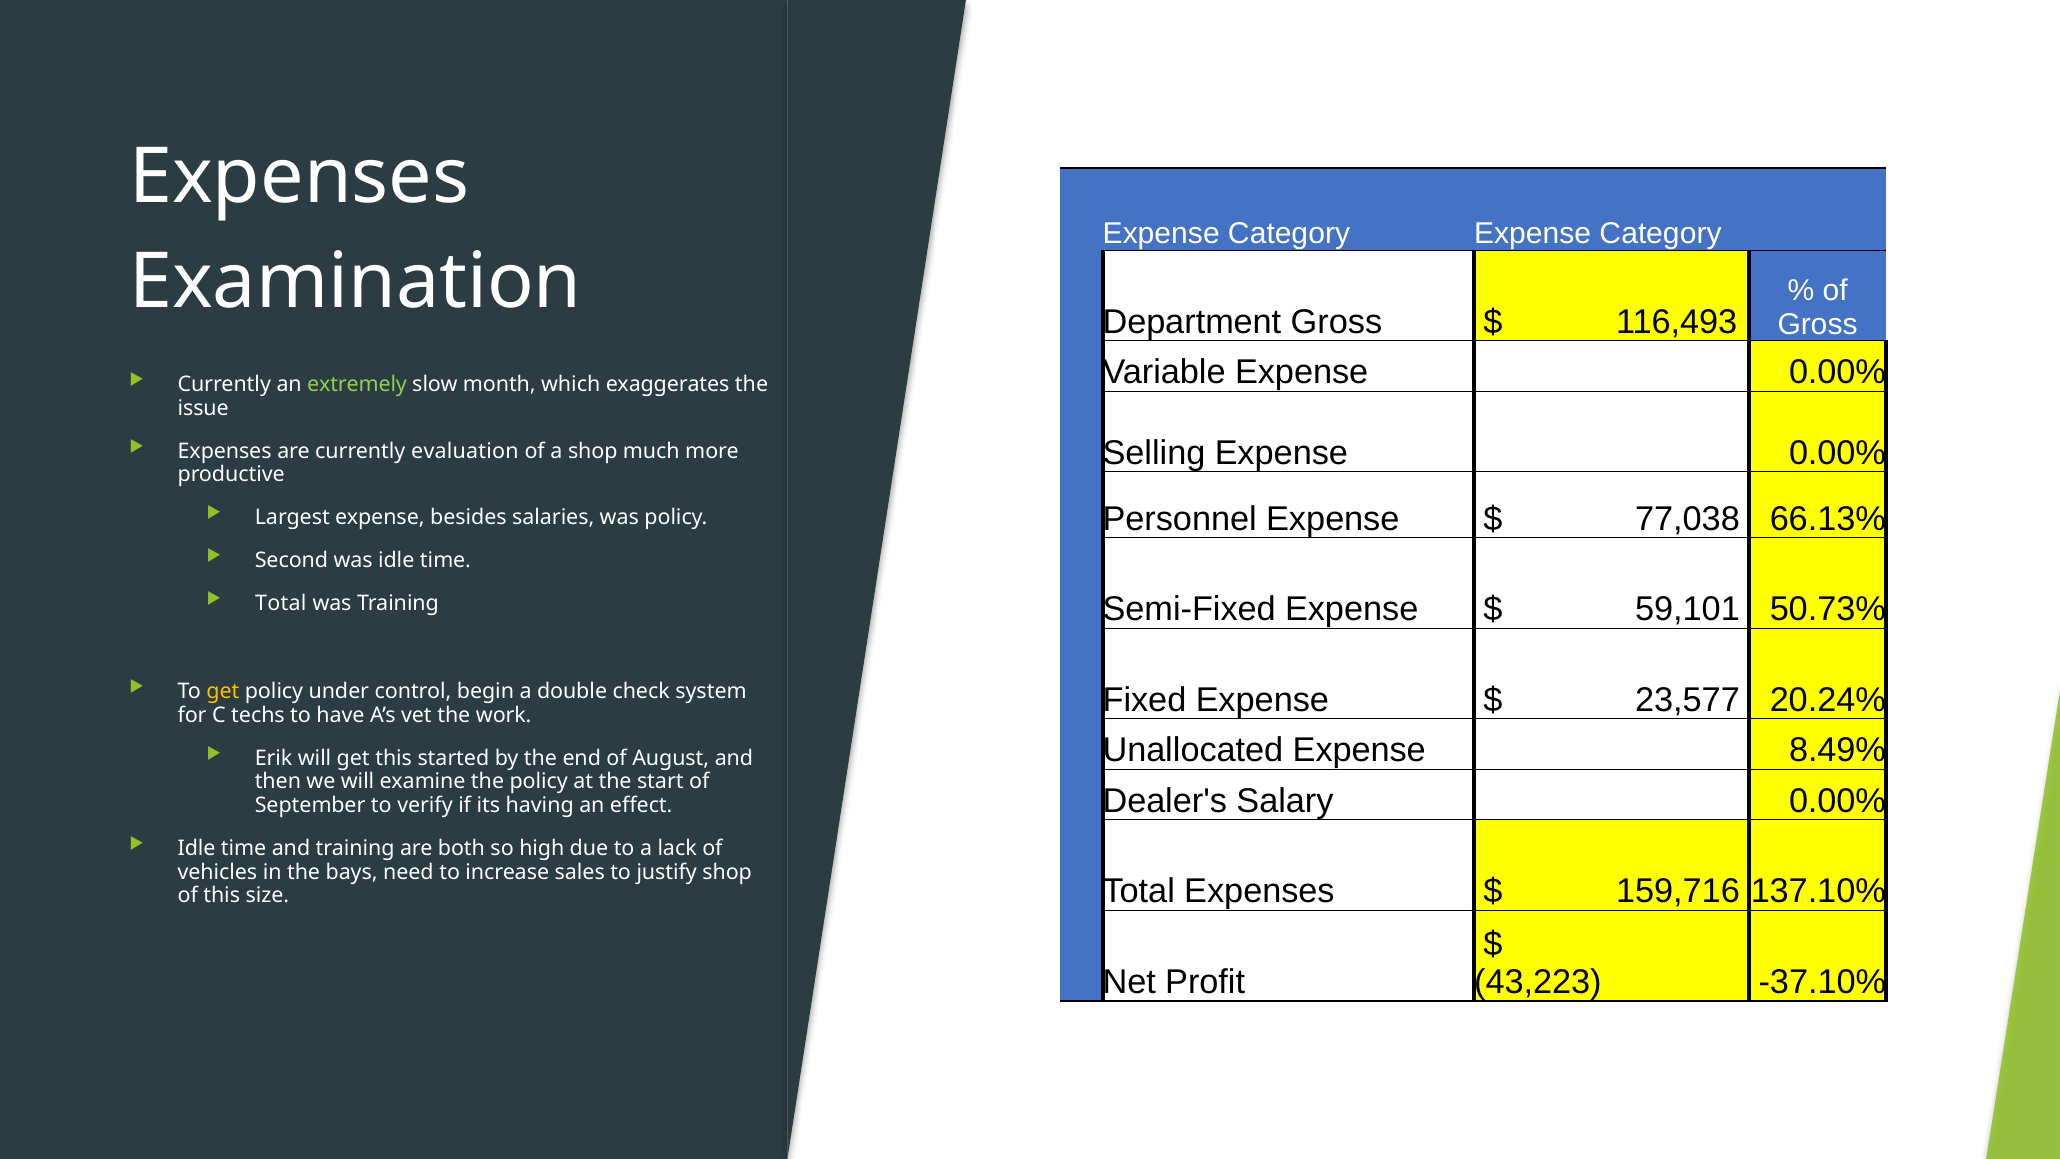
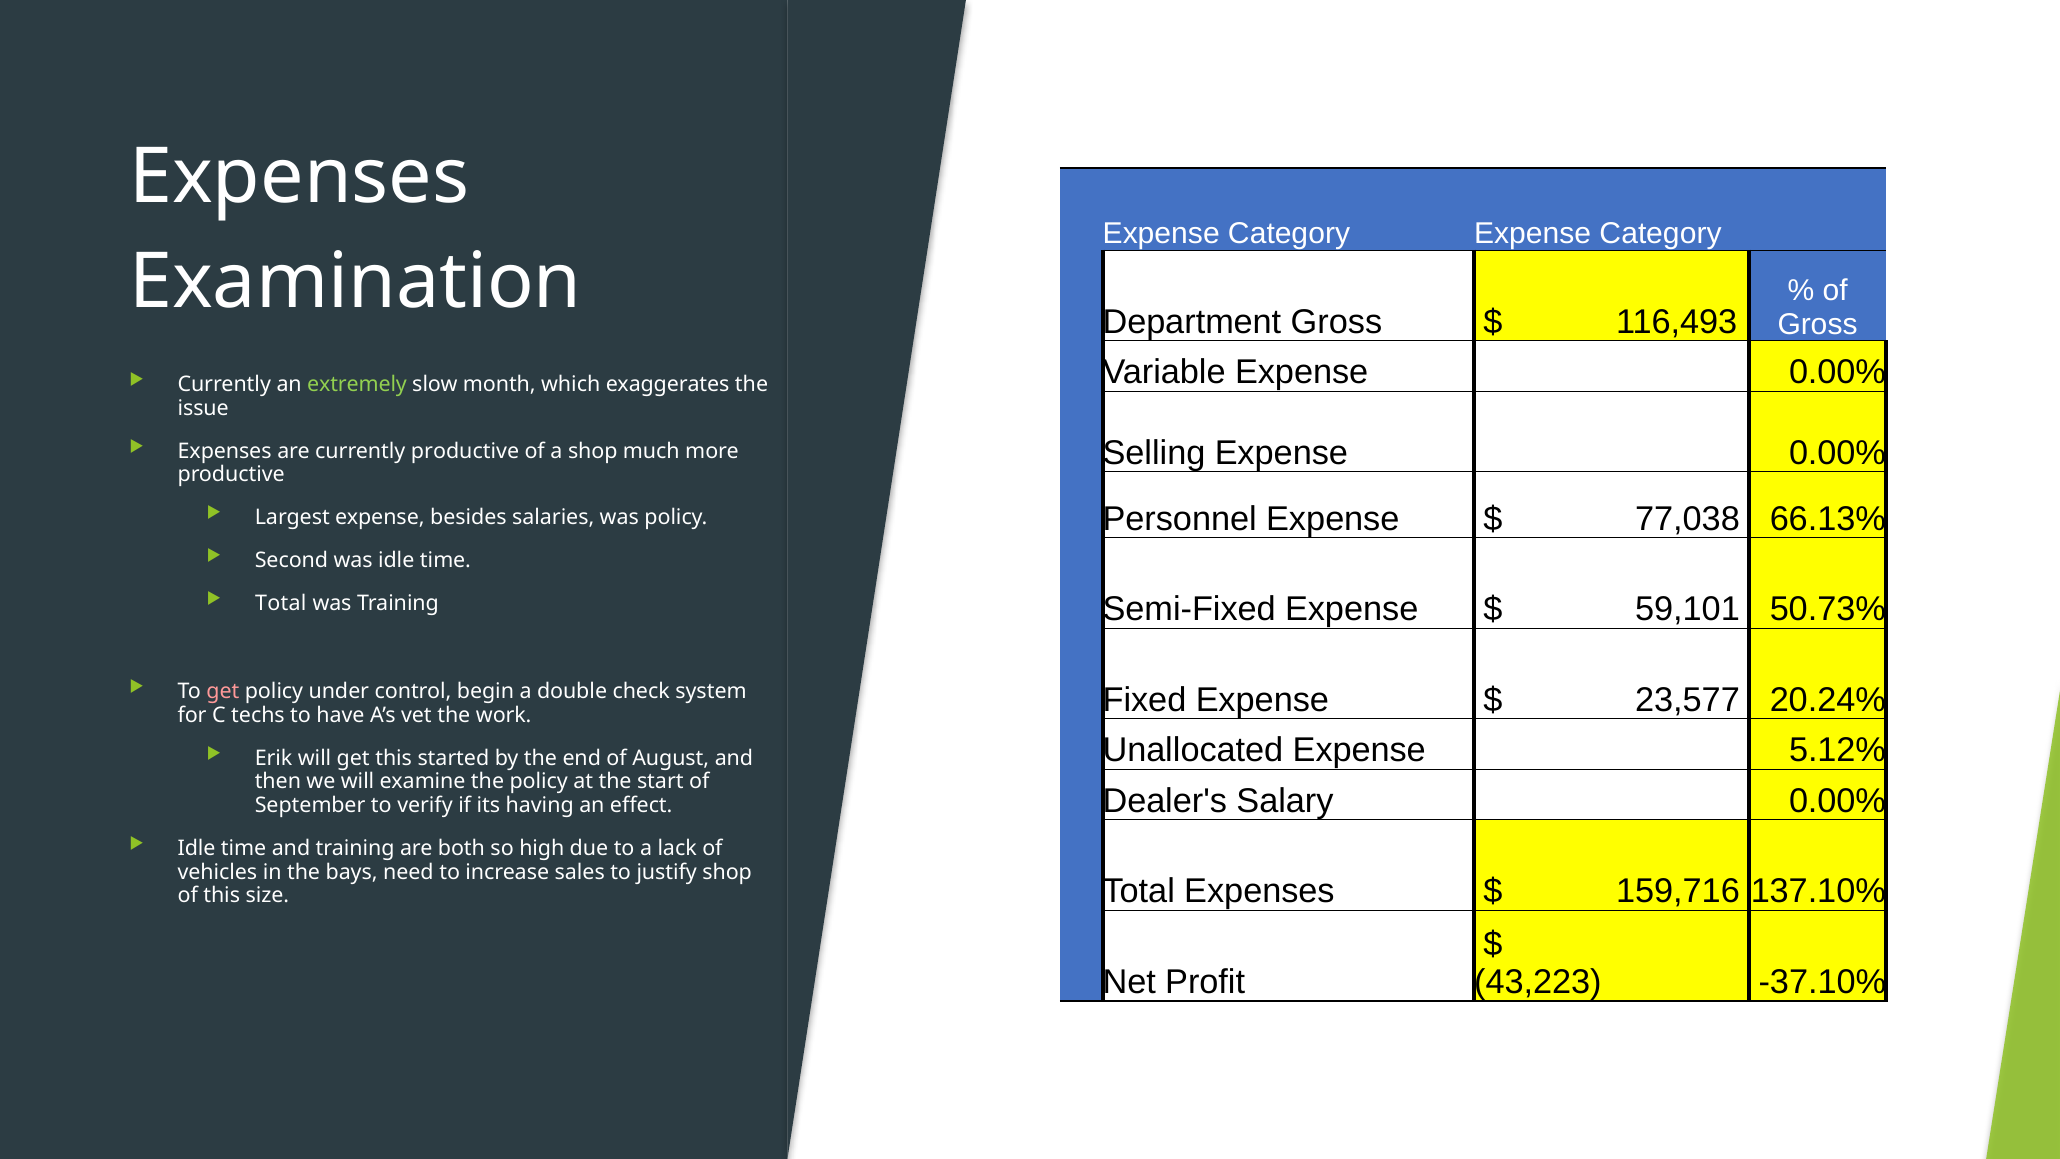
currently evaluation: evaluation -> productive
get at (223, 692) colour: yellow -> pink
8.49%: 8.49% -> 5.12%
